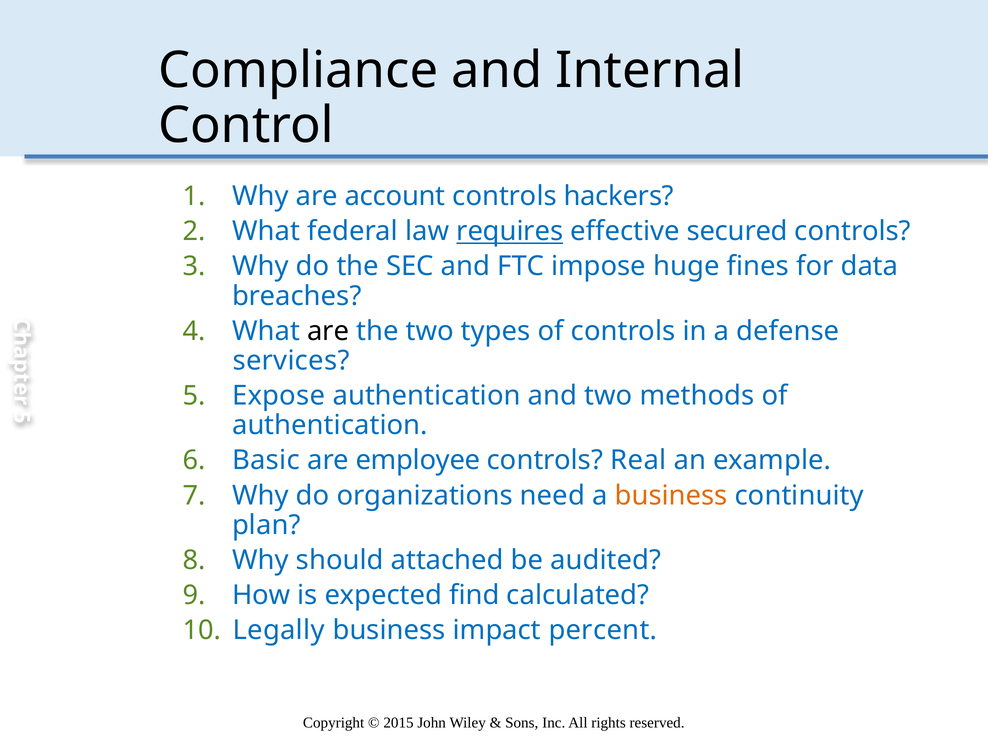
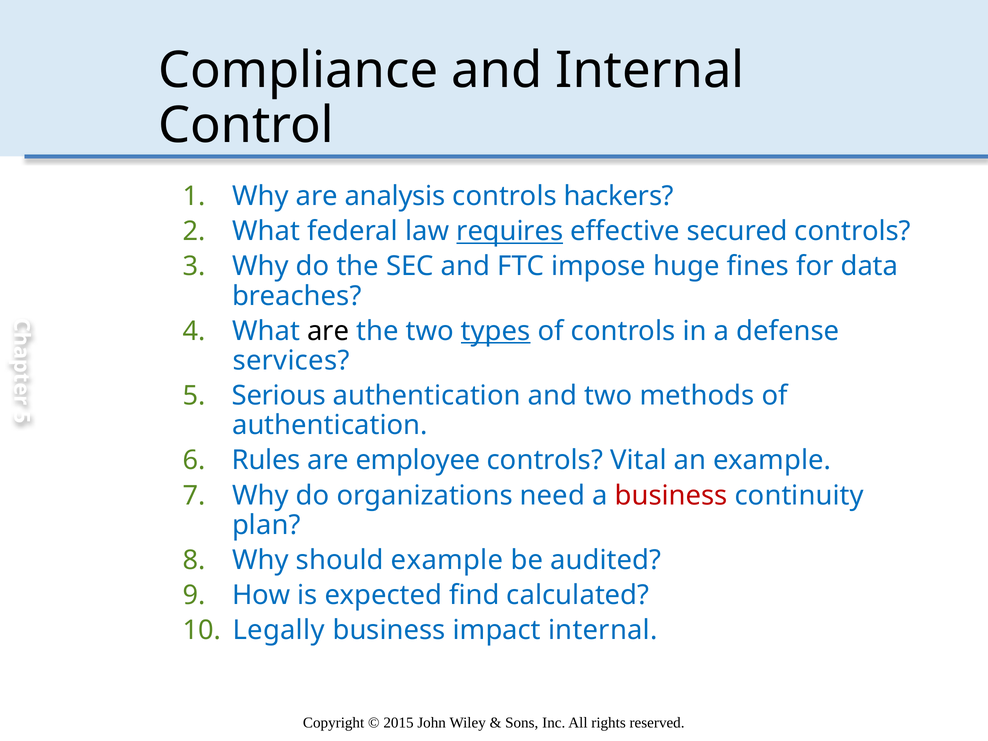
account: account -> analysis
types underline: none -> present
Expose: Expose -> Serious
Basic: Basic -> Rules
Real: Real -> Vital
business at (671, 495) colour: orange -> red
should attached: attached -> example
impact percent: percent -> internal
